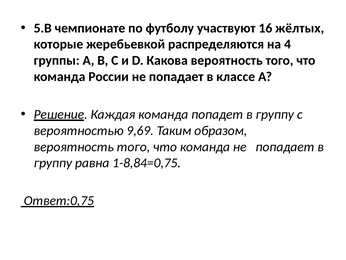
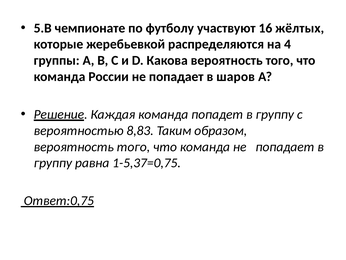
классе: классе -> шаров
9,69: 9,69 -> 8,83
1-8,84=0,75: 1-8,84=0,75 -> 1-5,37=0,75
